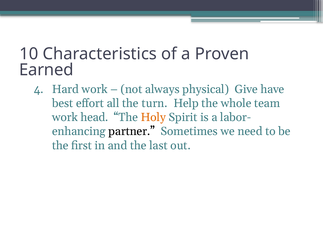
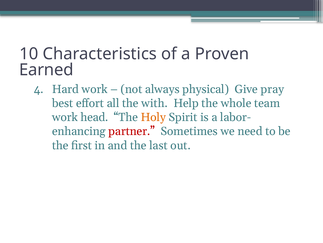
have: have -> pray
turn: turn -> with
partner colour: black -> red
